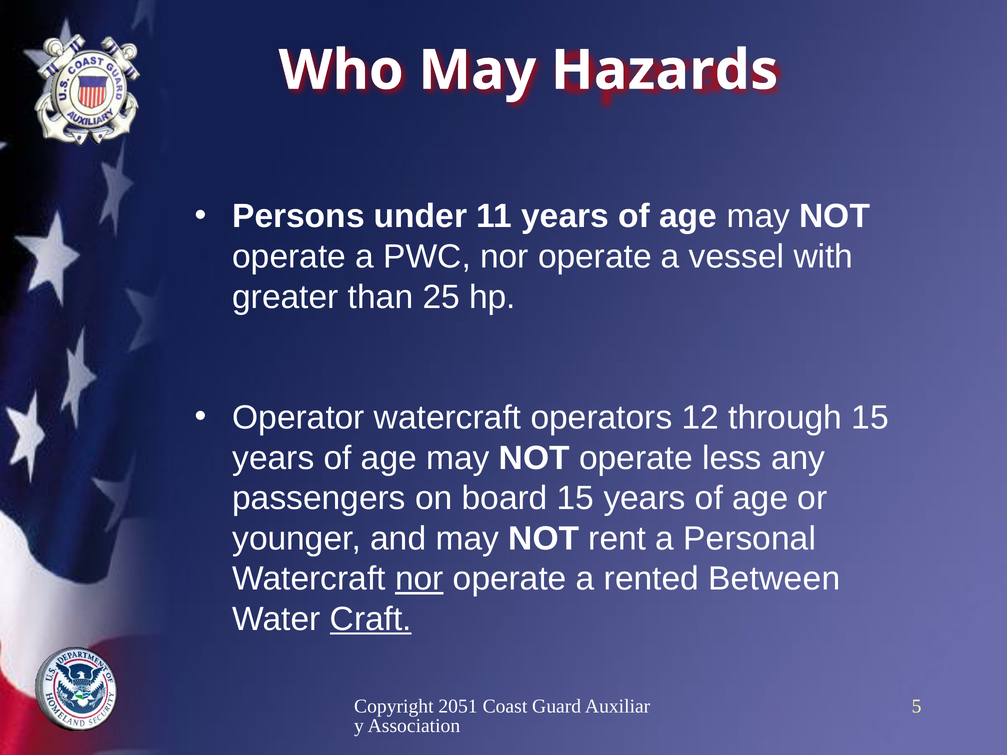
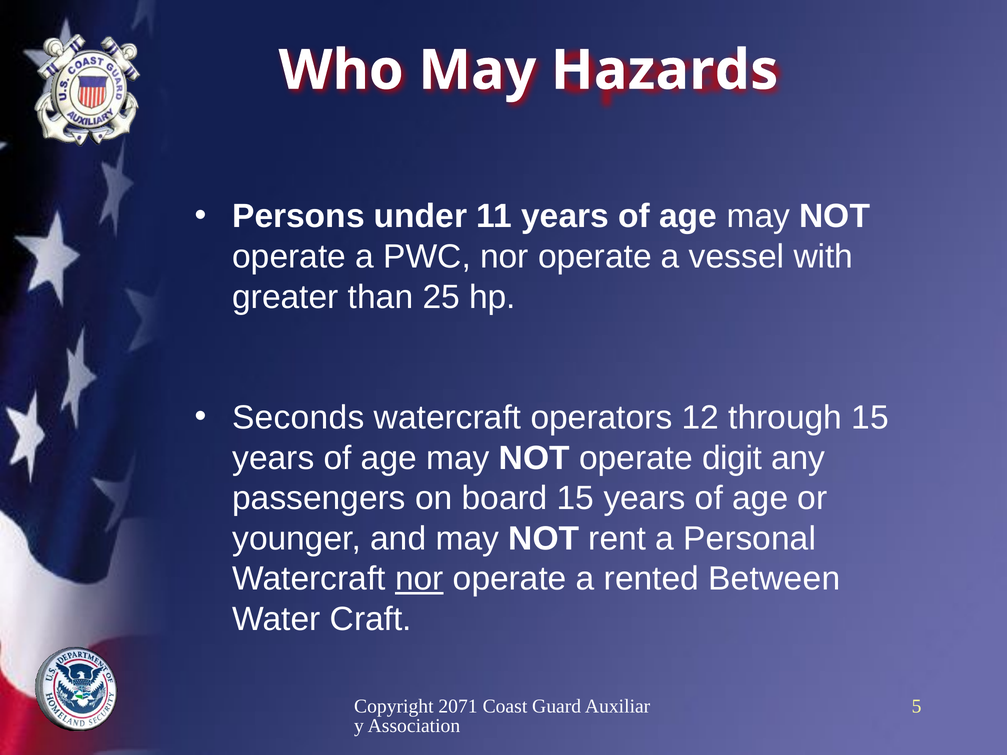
Operator: Operator -> Seconds
less: less -> digit
Craft underline: present -> none
2051: 2051 -> 2071
